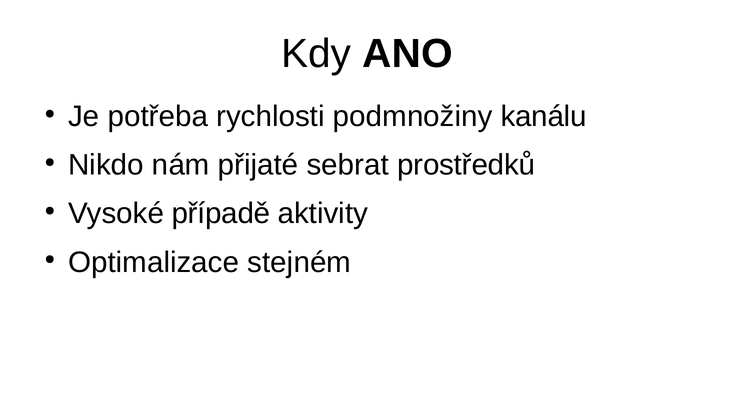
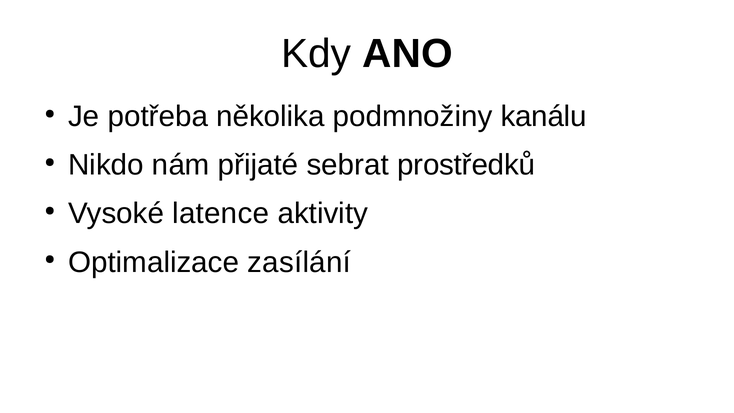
rychlosti: rychlosti -> několika
případě: případě -> latence
stejném: stejném -> zasílání
